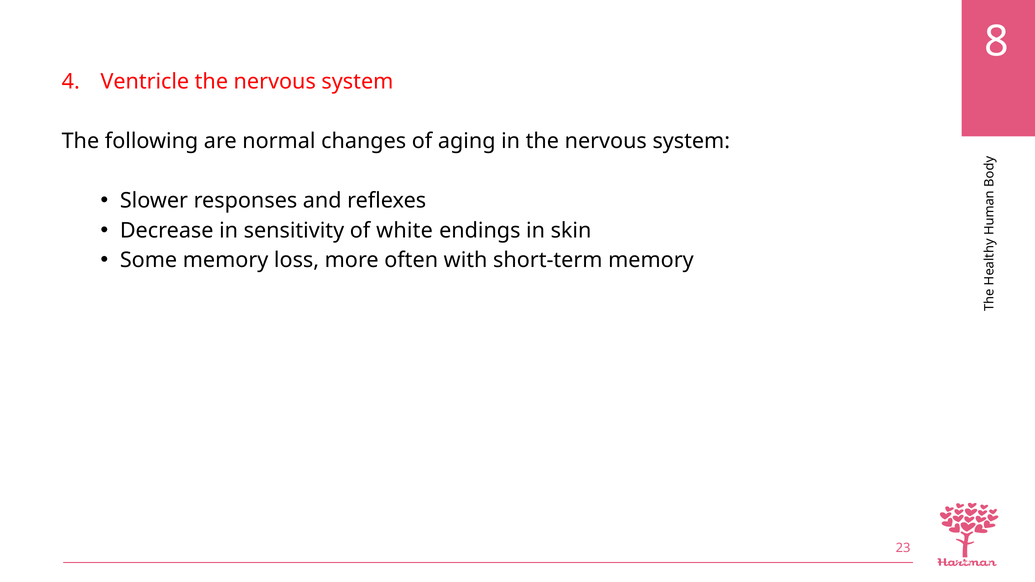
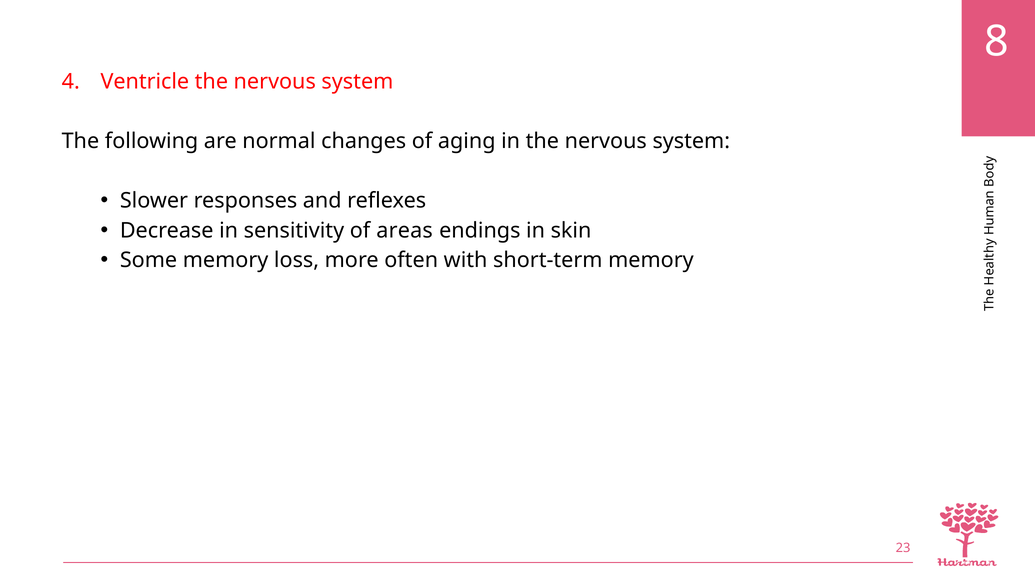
white: white -> areas
